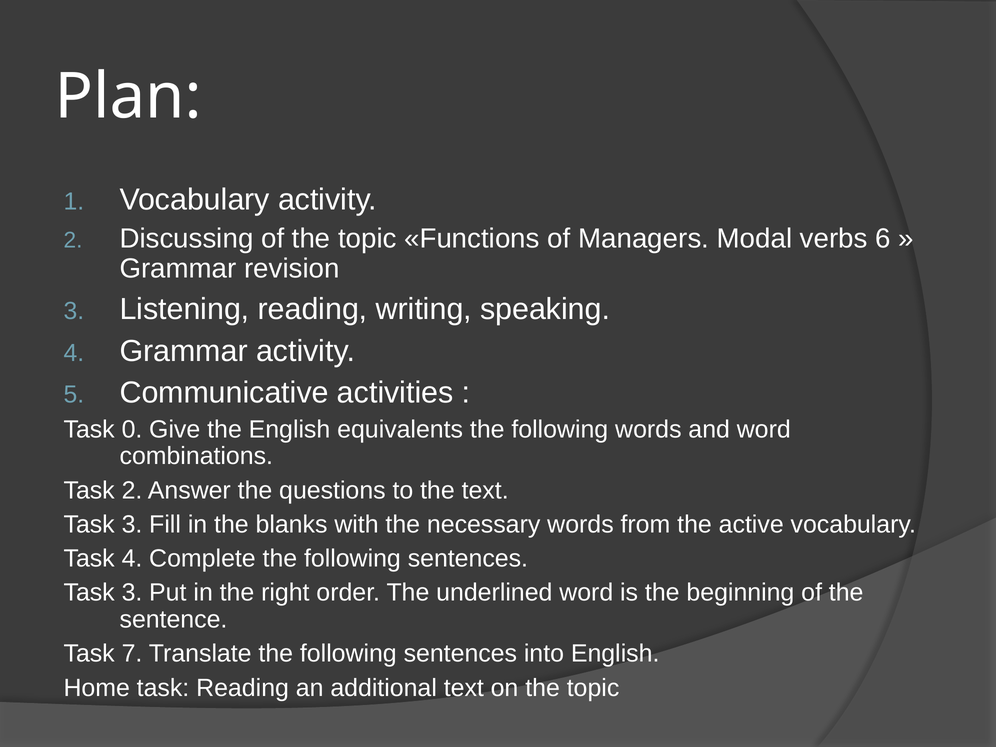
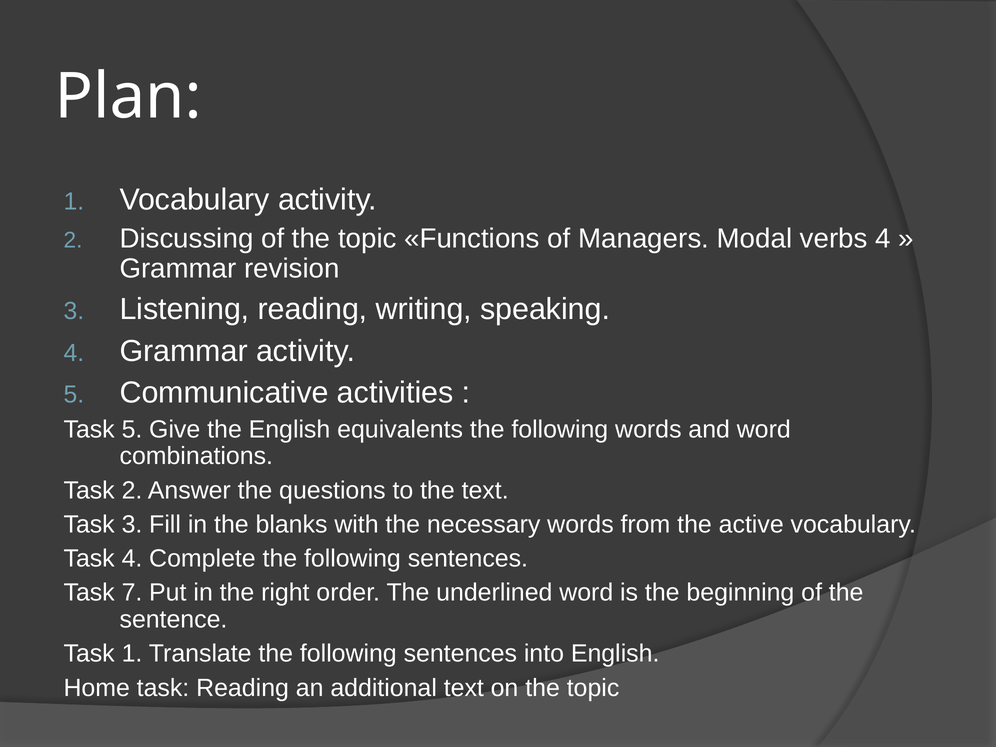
verbs 6: 6 -> 4
Task 0: 0 -> 5
3 at (132, 593): 3 -> 7
Task 7: 7 -> 1
